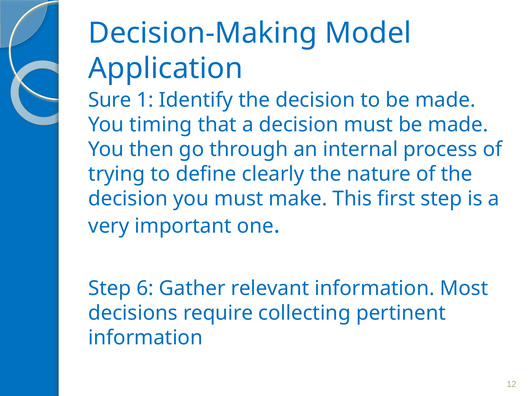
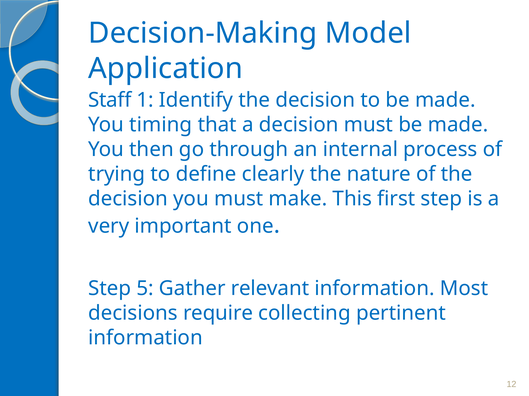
Sure: Sure -> Staff
6: 6 -> 5
